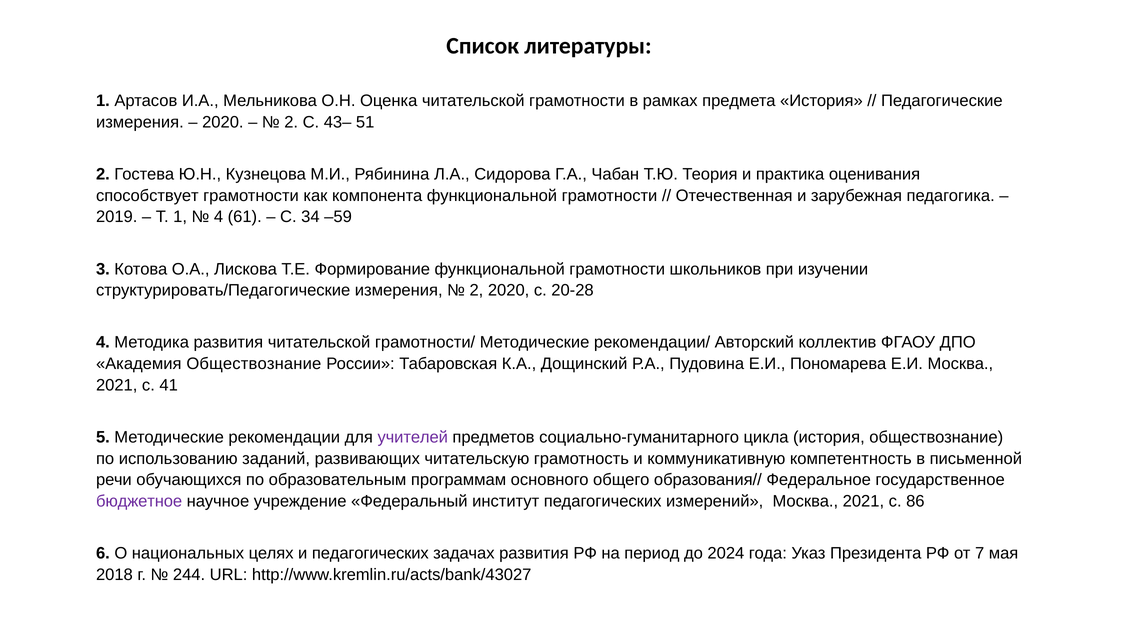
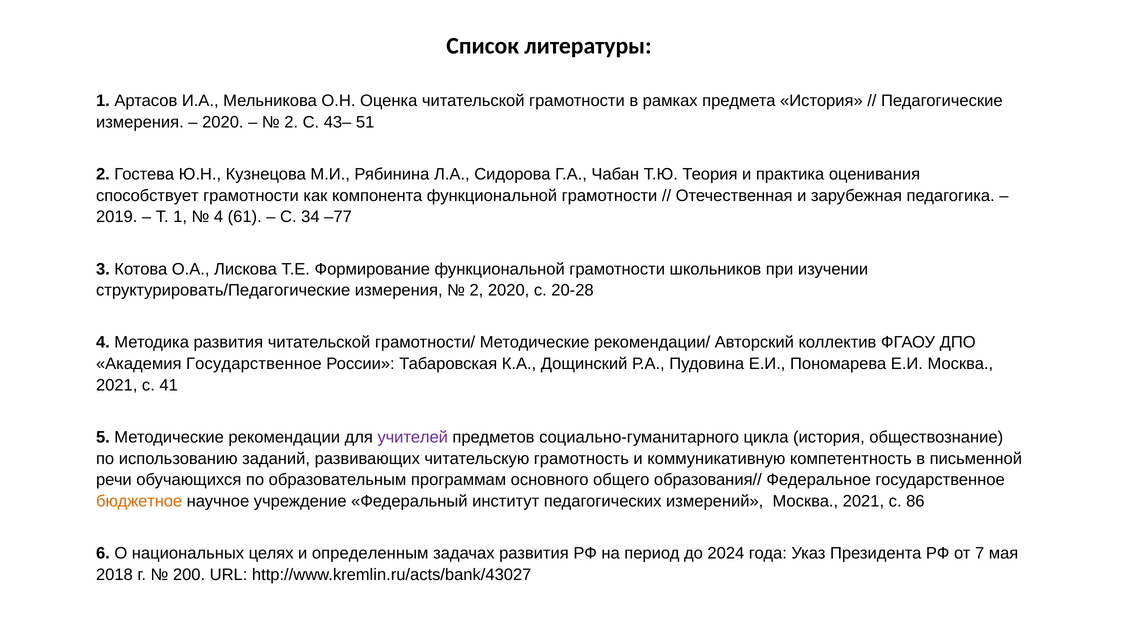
–59: –59 -> –77
Академия Обществознание: Обществознание -> Государственное
бюджетное colour: purple -> orange
и педагогических: педагогических -> определенным
244: 244 -> 200
